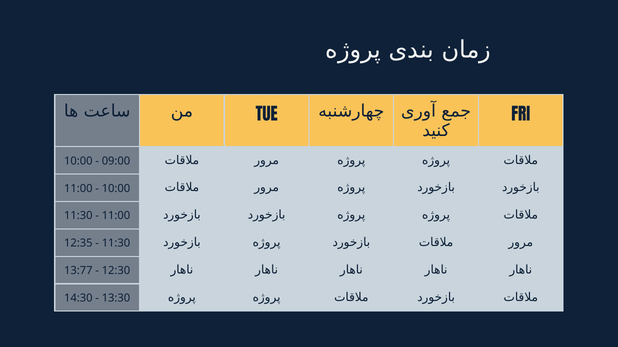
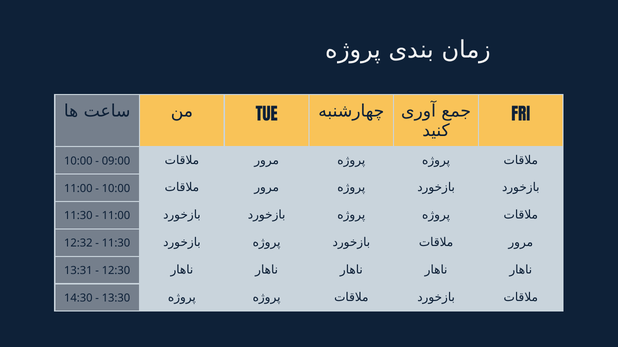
12:35: 12:35 -> 12:32
13:77: 13:77 -> 13:31
